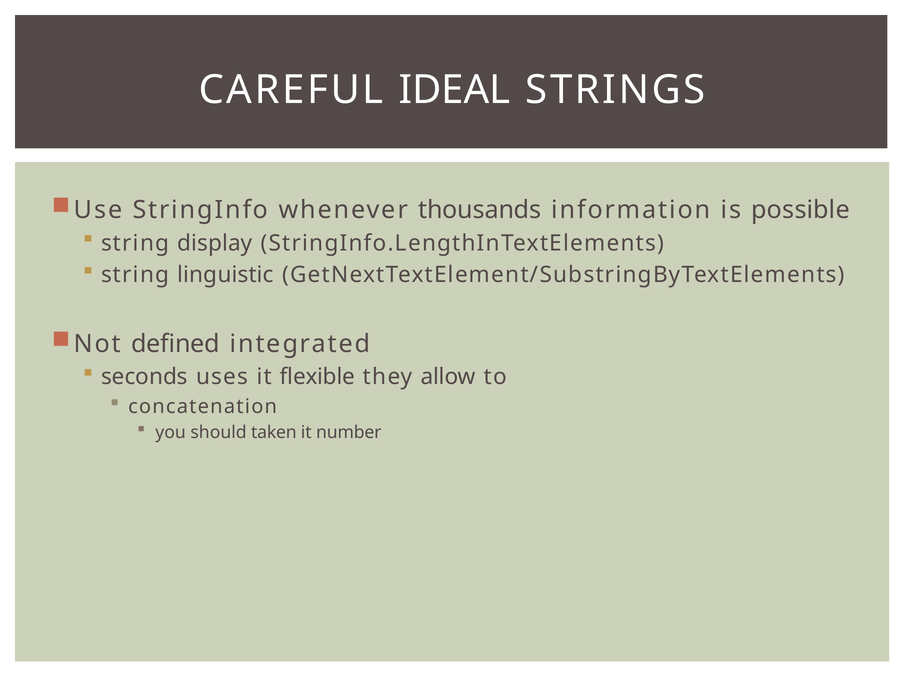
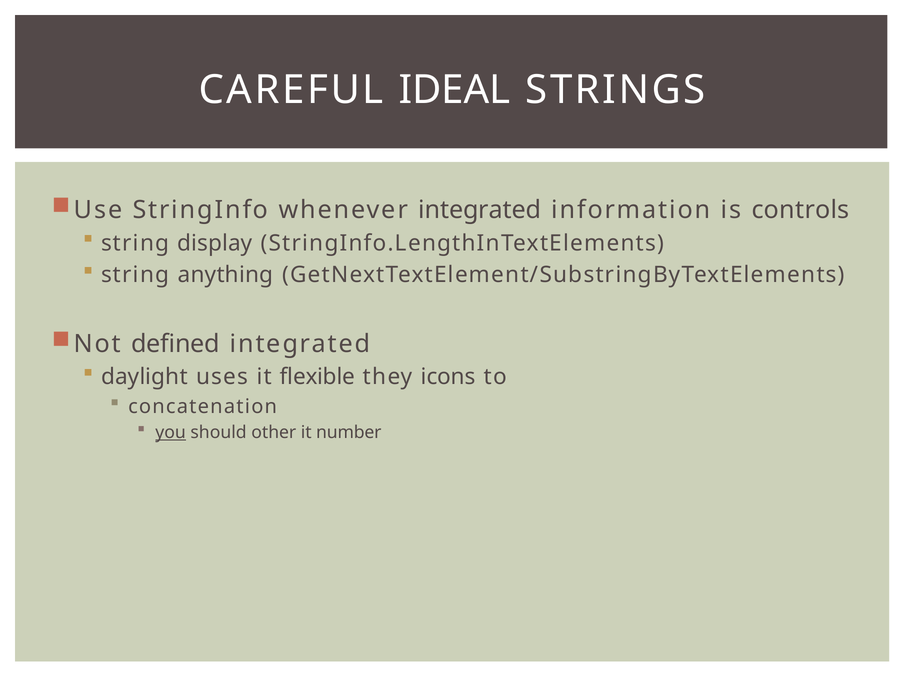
whenever thousands: thousands -> integrated
possible: possible -> controls
linguistic: linguistic -> anything
seconds: seconds -> daylight
allow: allow -> icons
you underline: none -> present
taken: taken -> other
